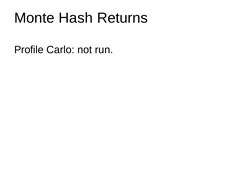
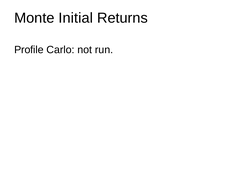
Hash: Hash -> Initial
